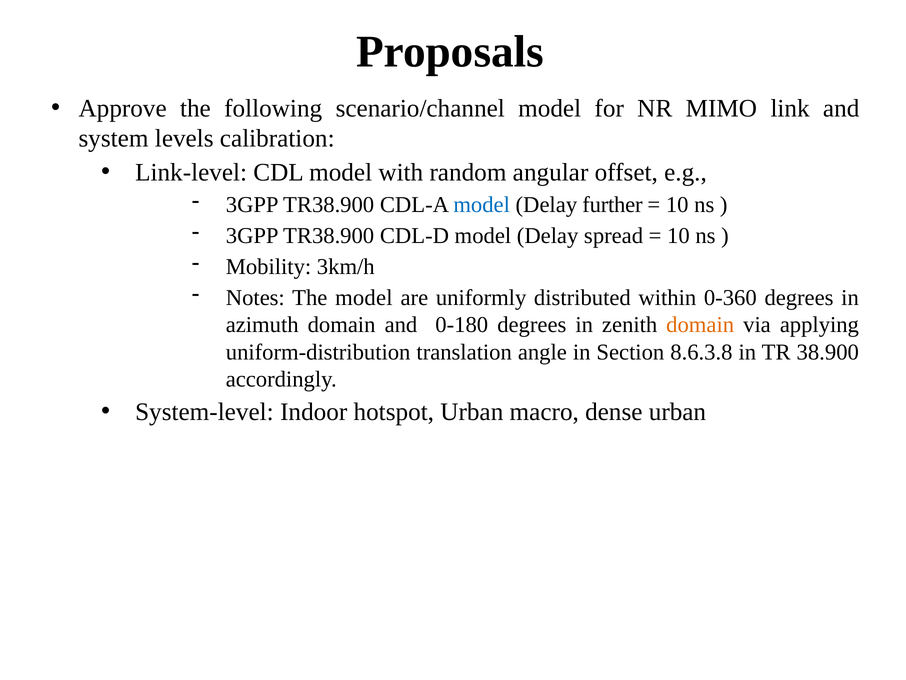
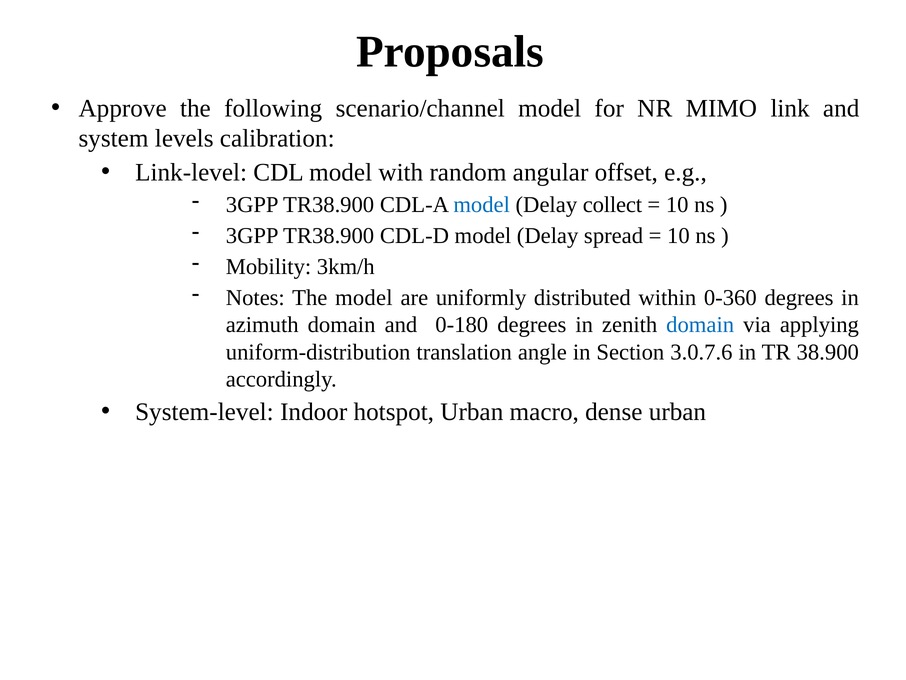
further: further -> collect
domain at (700, 325) colour: orange -> blue
8.6.3.8: 8.6.3.8 -> 3.0.7.6
